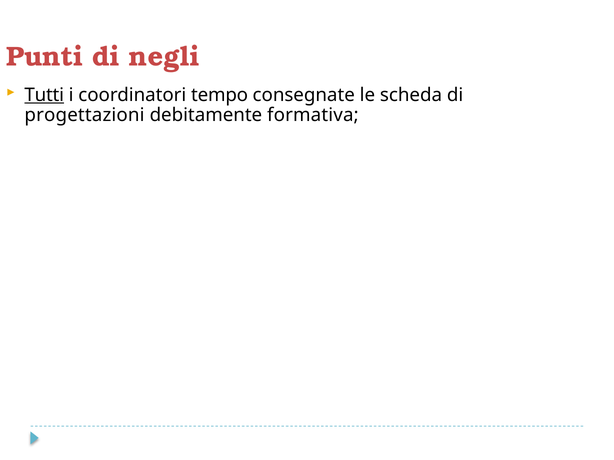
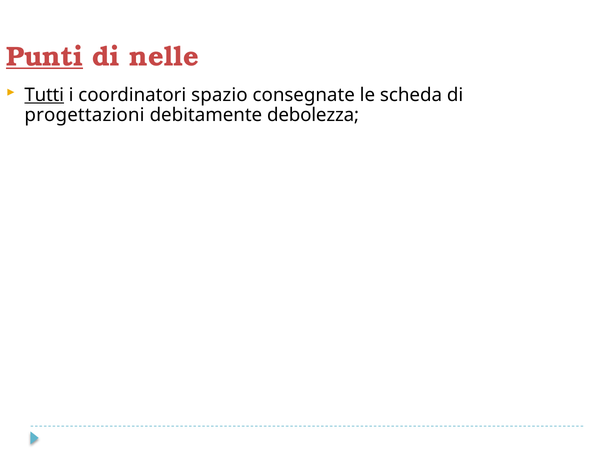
Punti underline: none -> present
negli: negli -> nelle
tempo: tempo -> spazio
formativa: formativa -> debolezza
